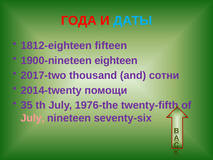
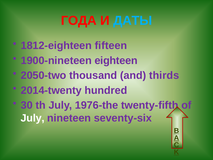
2017-two: 2017-two -> 2050-two
сотни: сотни -> thirds
помощи: помощи -> hundred
35: 35 -> 30
July at (33, 118) colour: pink -> white
